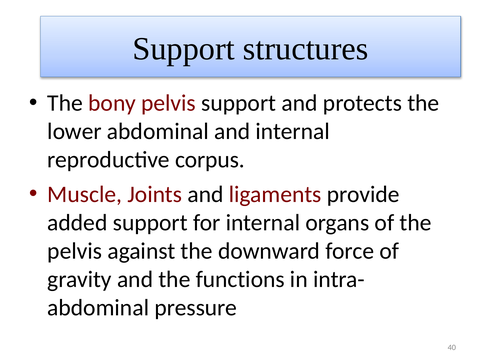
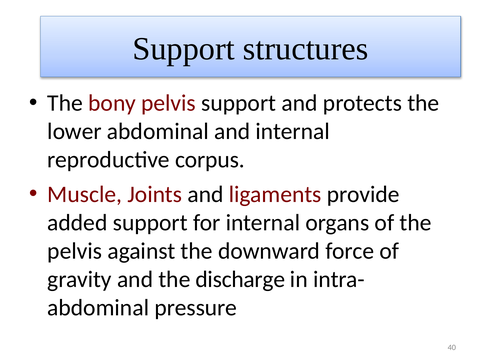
functions: functions -> discharge
